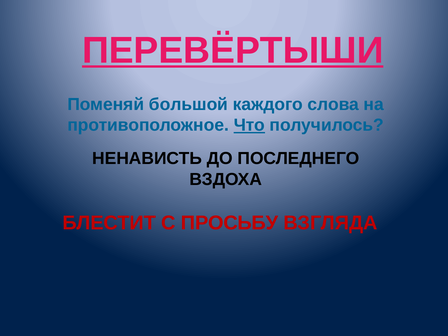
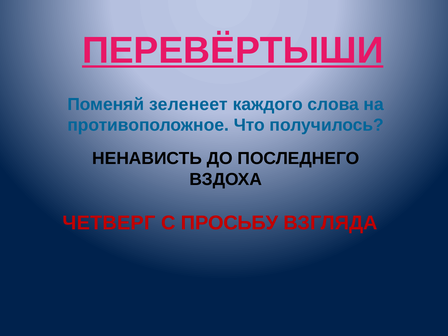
большой: большой -> зеленеет
Что underline: present -> none
БЛЕСТИТ: БЛЕСТИТ -> ЧЕТВЕРГ
